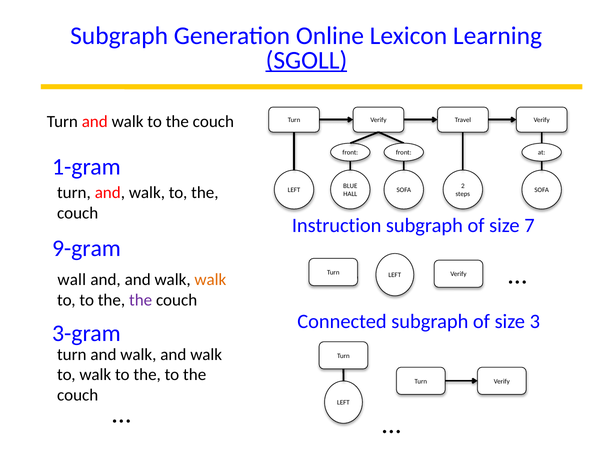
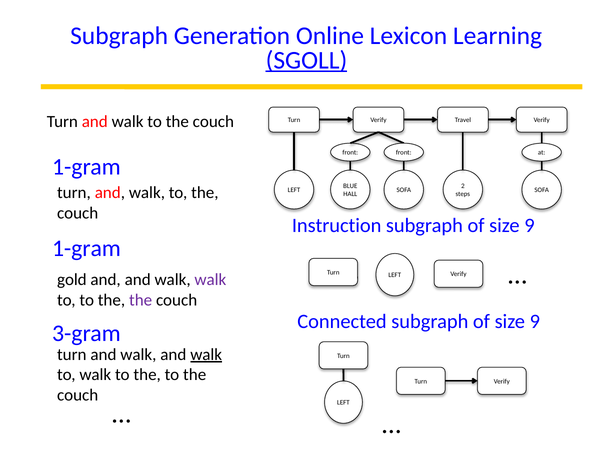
7 at (529, 226): 7 -> 9
9-gram at (86, 249): 9-gram -> 1-gram
wall: wall -> gold
walk at (210, 280) colour: orange -> purple
3 at (535, 322): 3 -> 9
walk at (206, 355) underline: none -> present
